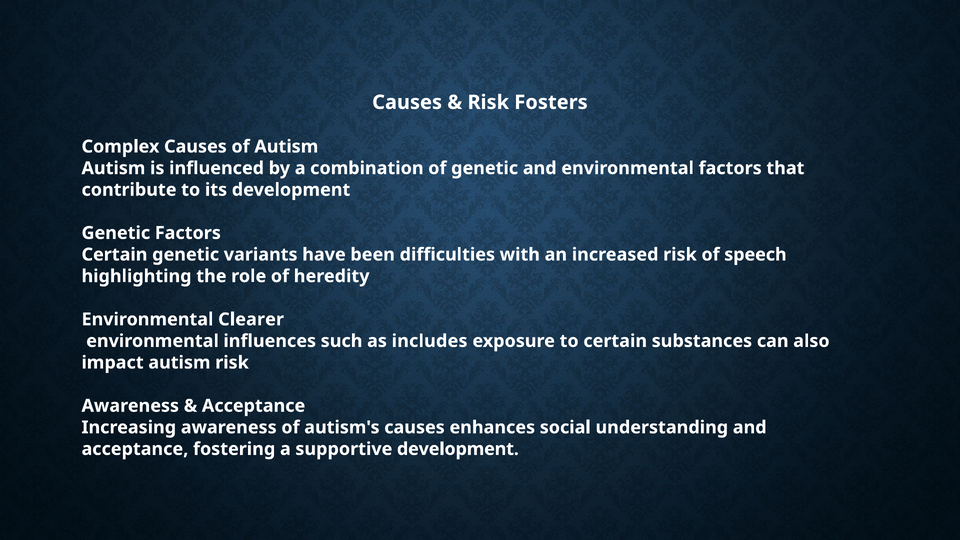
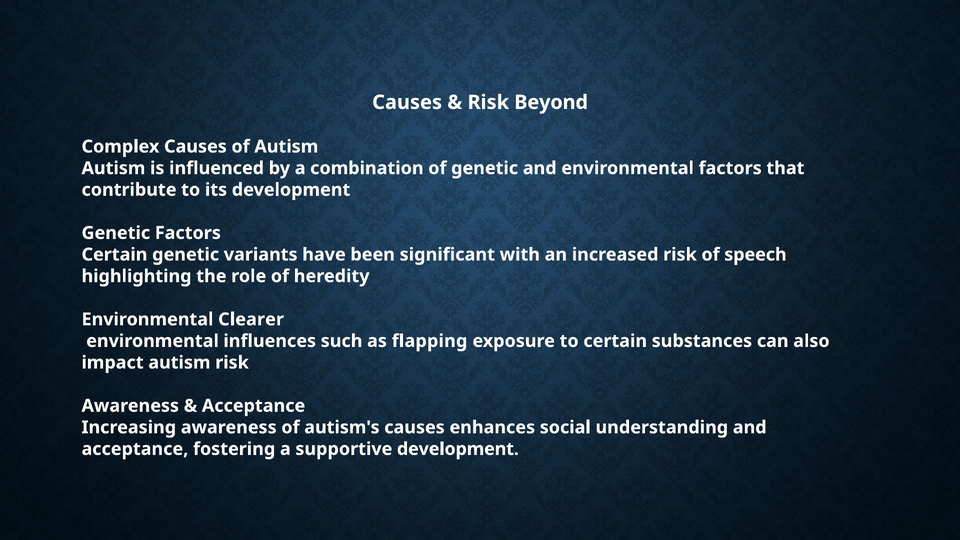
Fosters: Fosters -> Beyond
difficulties: difficulties -> significant
includes: includes -> flapping
